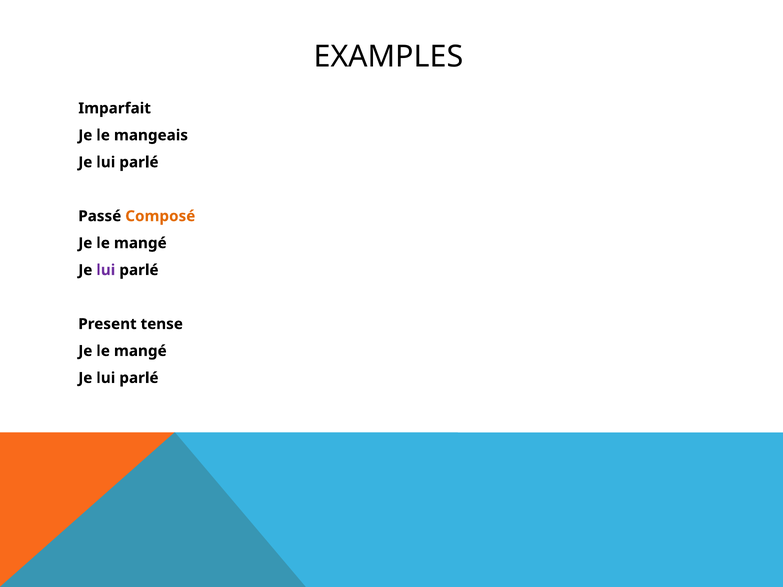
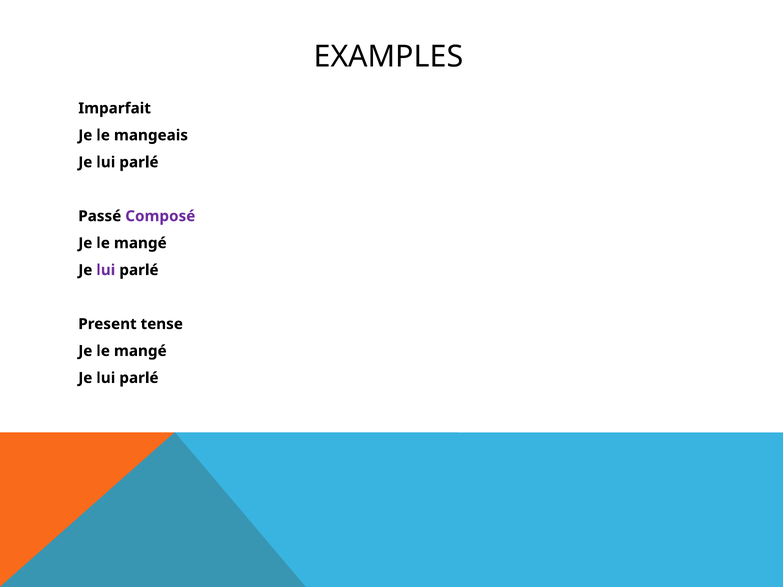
Composé colour: orange -> purple
